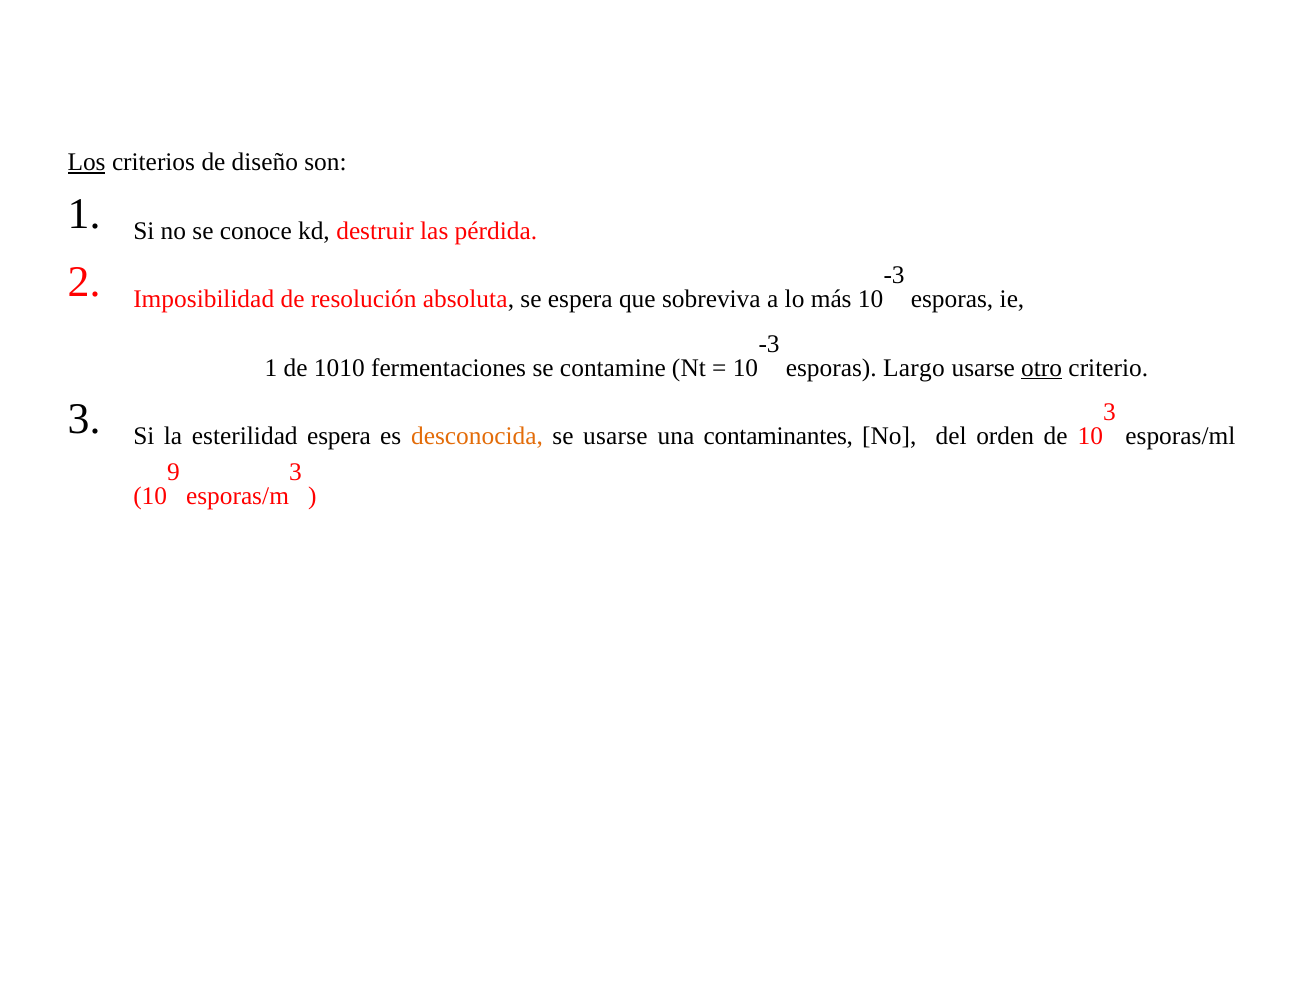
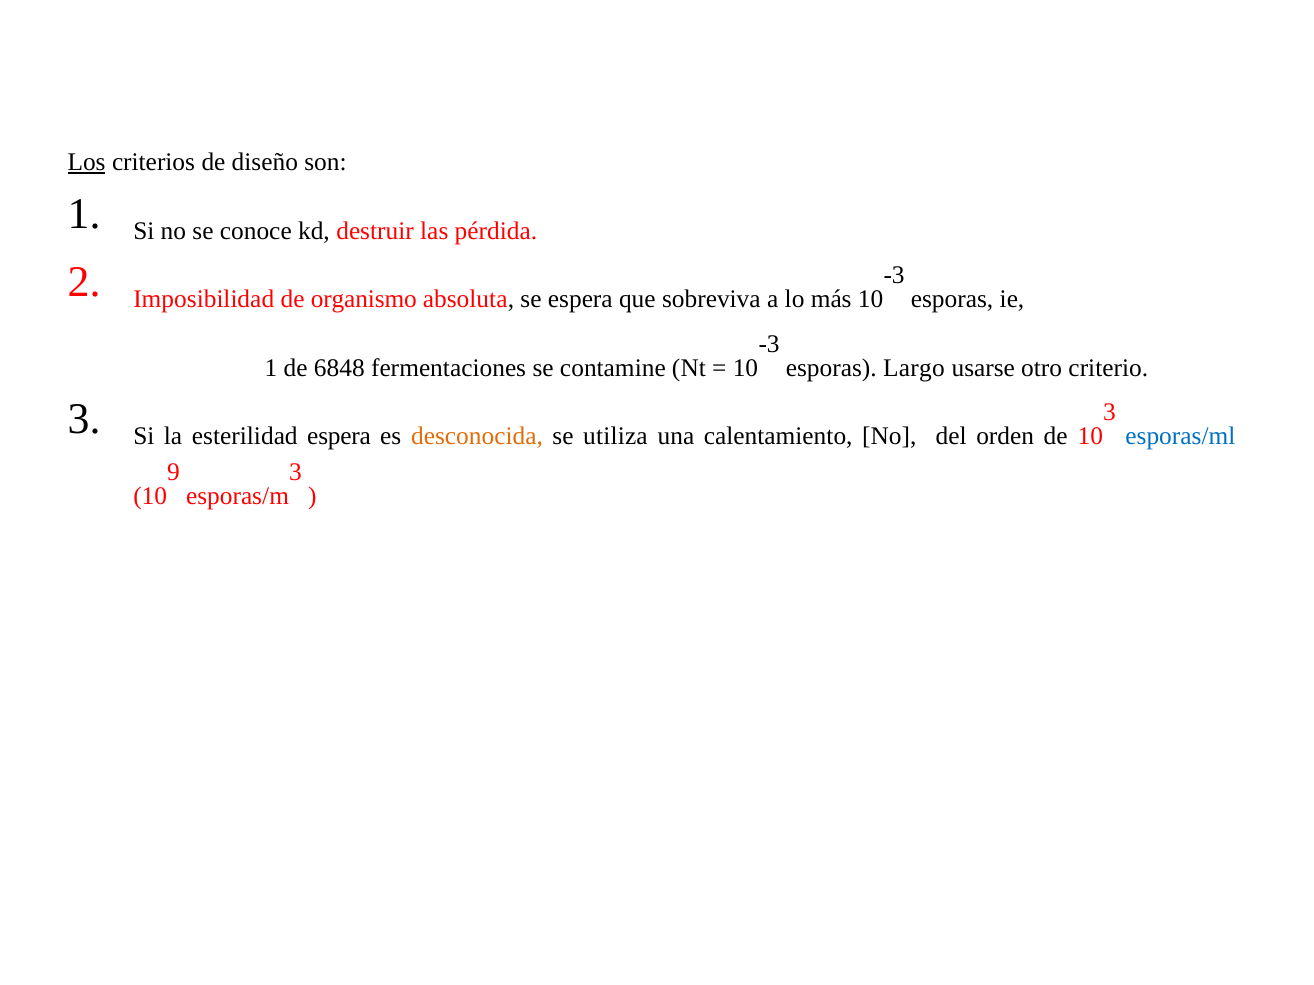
resolución: resolución -> organismo
1010: 1010 -> 6848
otro underline: present -> none
se usarse: usarse -> utiliza
contaminantes: contaminantes -> calentamiento
esporas/ml colour: black -> blue
